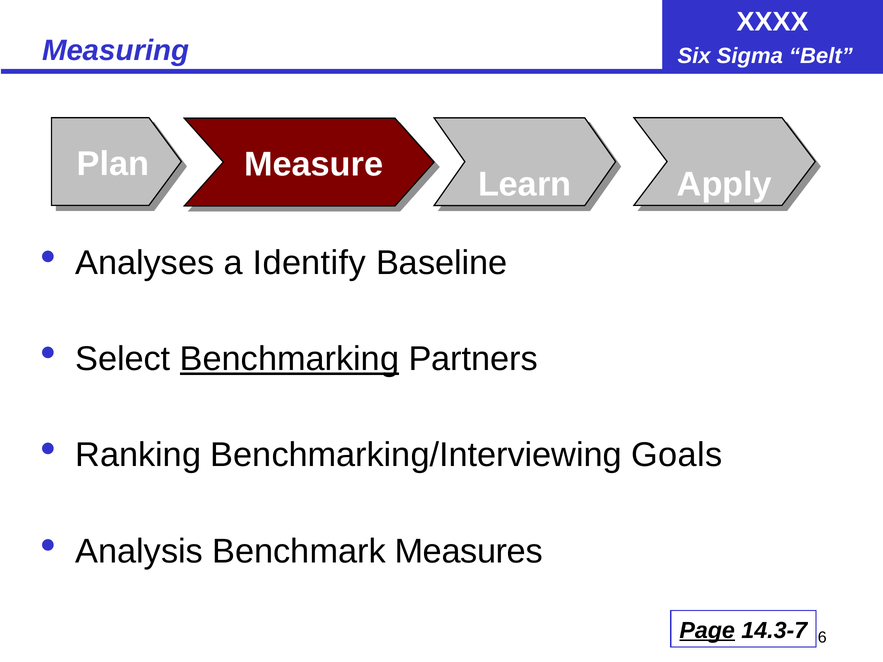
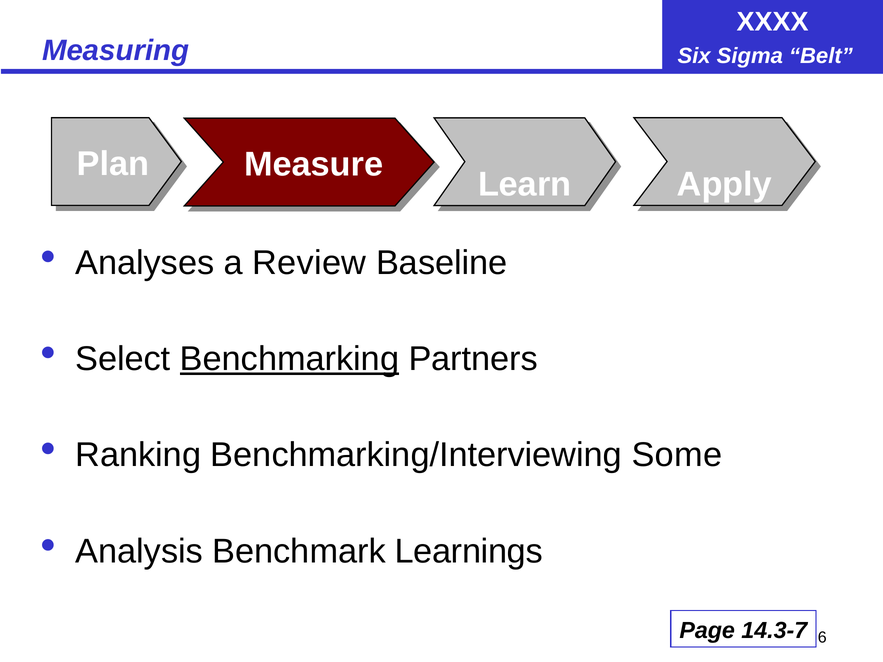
Identify: Identify -> Review
Goals: Goals -> Some
Measures: Measures -> Learnings
Page underline: present -> none
